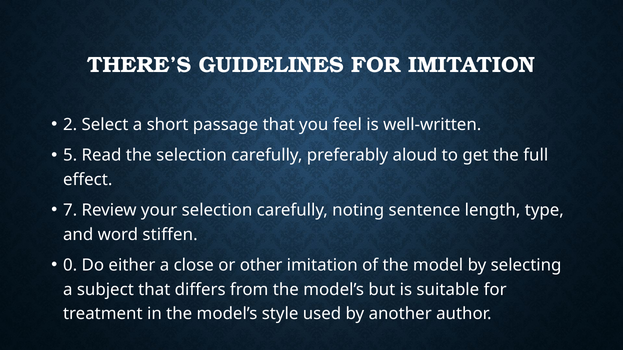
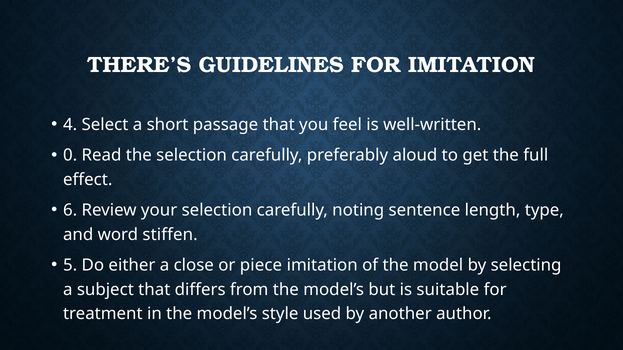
2: 2 -> 4
5: 5 -> 0
7: 7 -> 6
0: 0 -> 5
other: other -> piece
